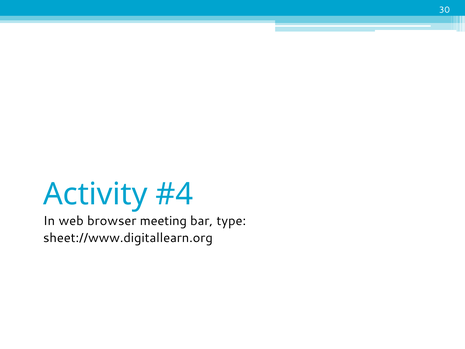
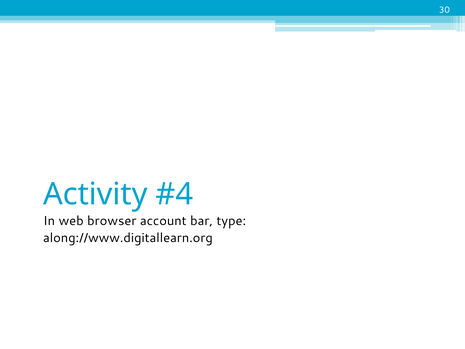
meeting: meeting -> account
sheet://www.digitallearn.org: sheet://www.digitallearn.org -> along://www.digitallearn.org
